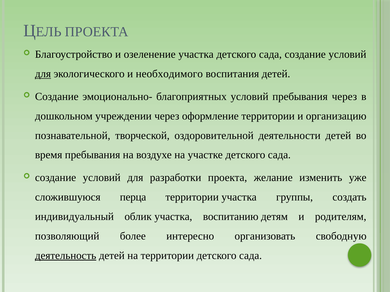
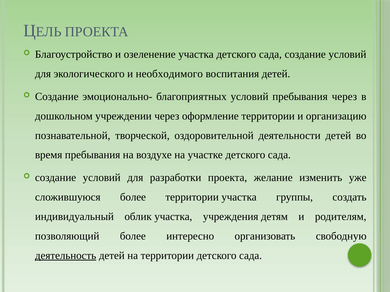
для at (43, 74) underline: present -> none
сложившуюся перца: перца -> более
воспитанию: воспитанию -> учреждения
